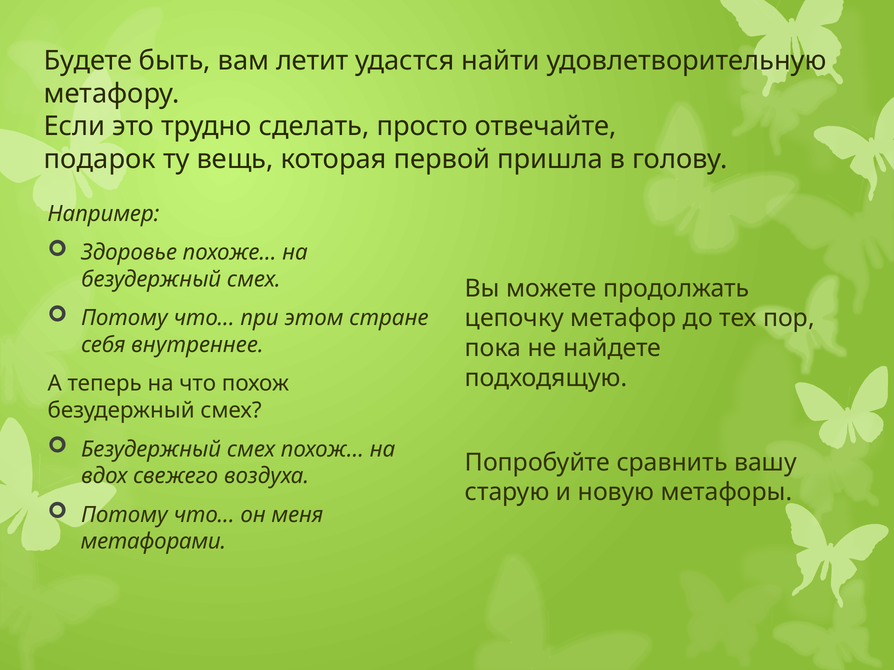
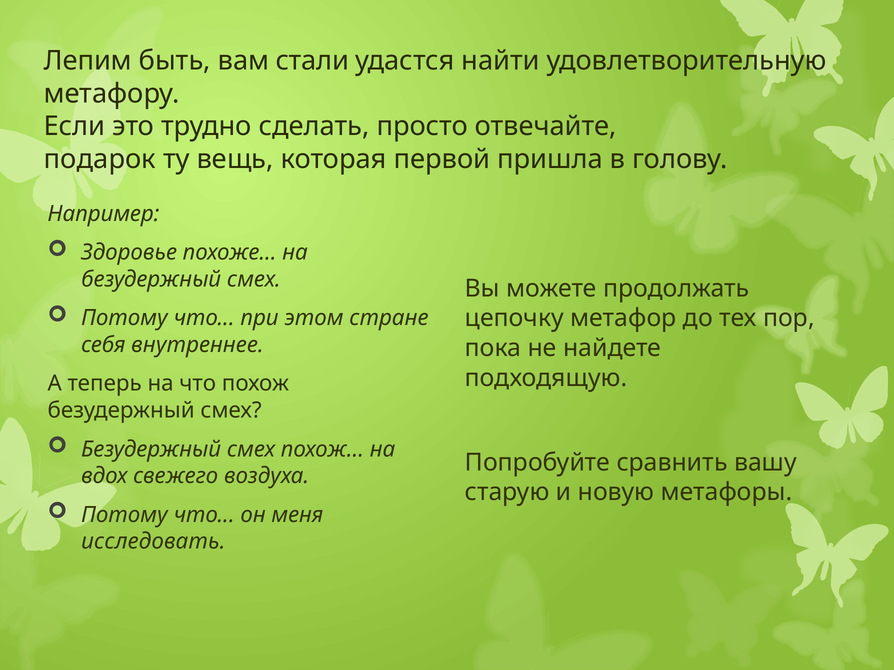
Будете: Будете -> Лепим
летит: летит -> стали
метафорами: метафорами -> исследовать
